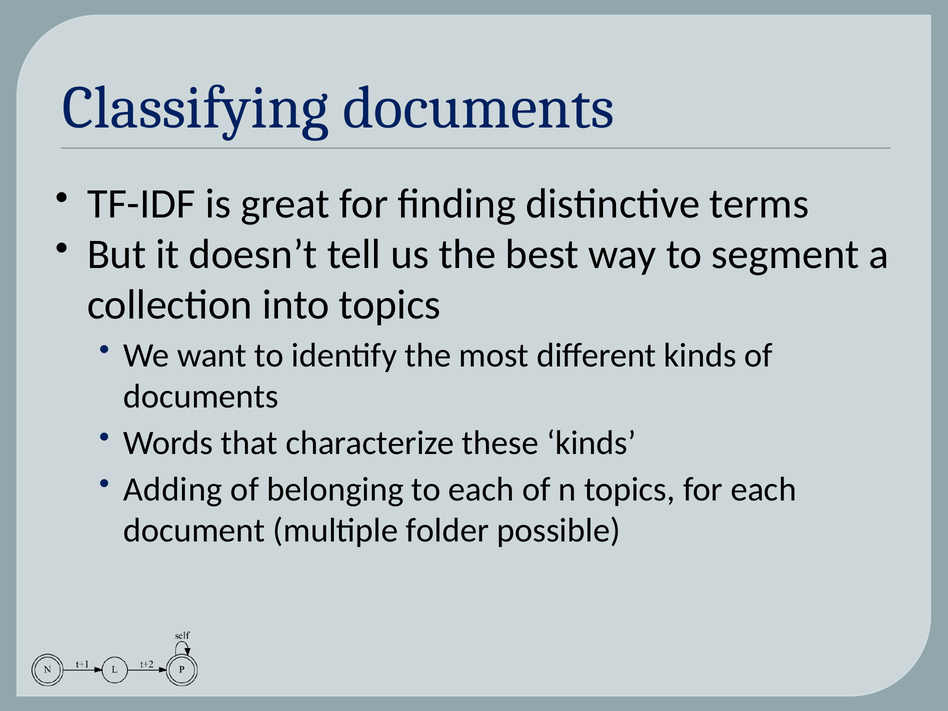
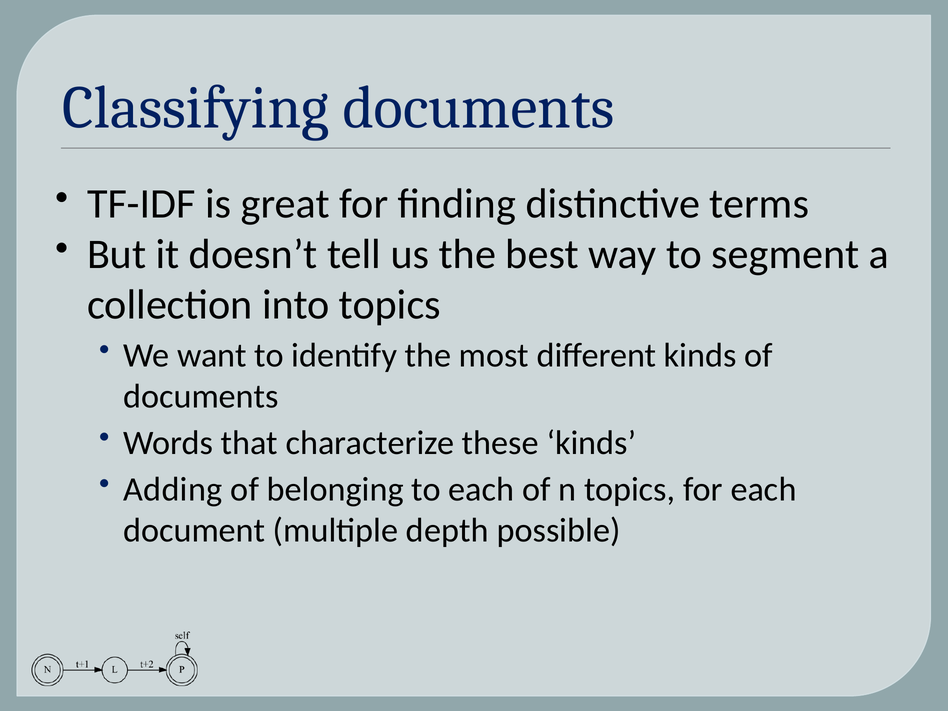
folder: folder -> depth
